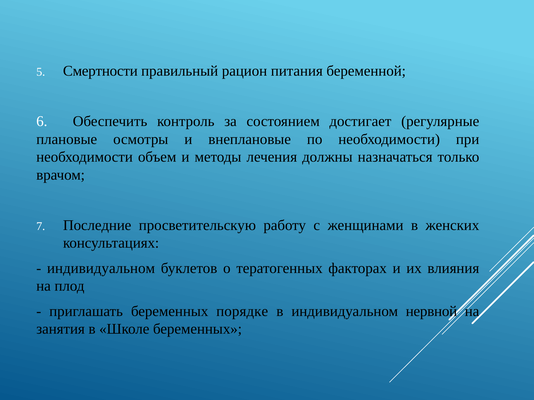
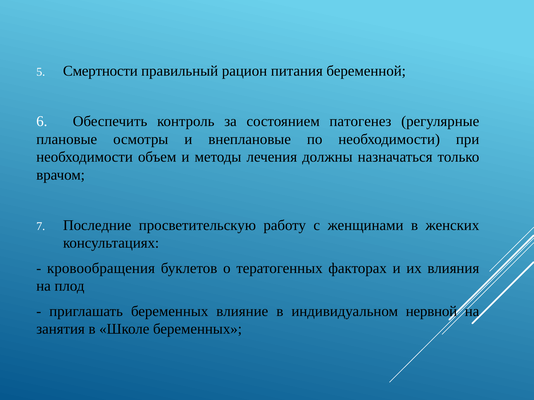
достигает: достигает -> патогенез
индивидуальном at (101, 269): индивидуальном -> кровообращения
порядке: порядке -> влияние
